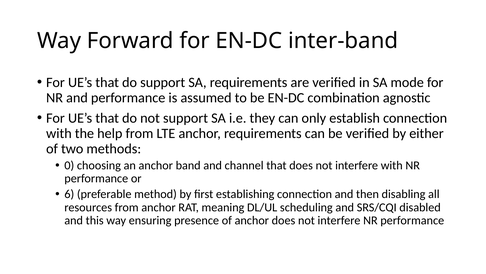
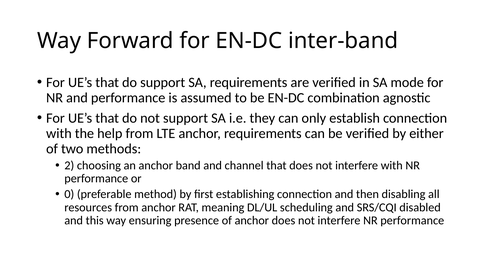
0: 0 -> 2
6: 6 -> 0
